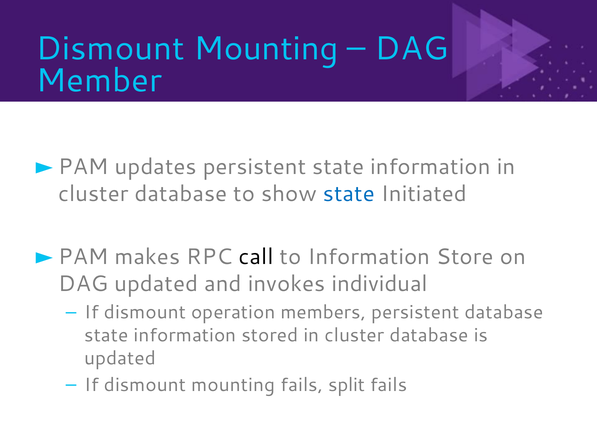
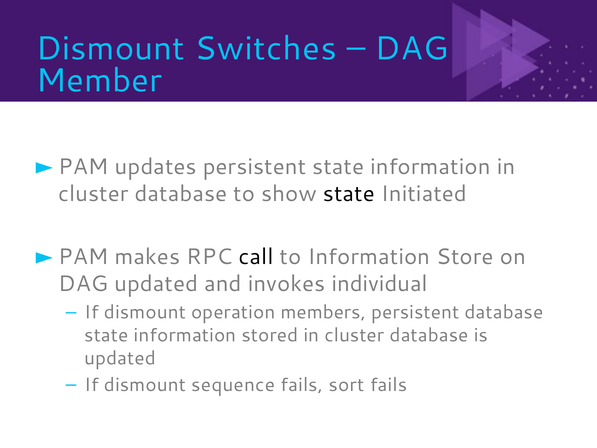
Mounting at (266, 49): Mounting -> Switches
state at (349, 194) colour: blue -> black
If dismount mounting: mounting -> sequence
split: split -> sort
